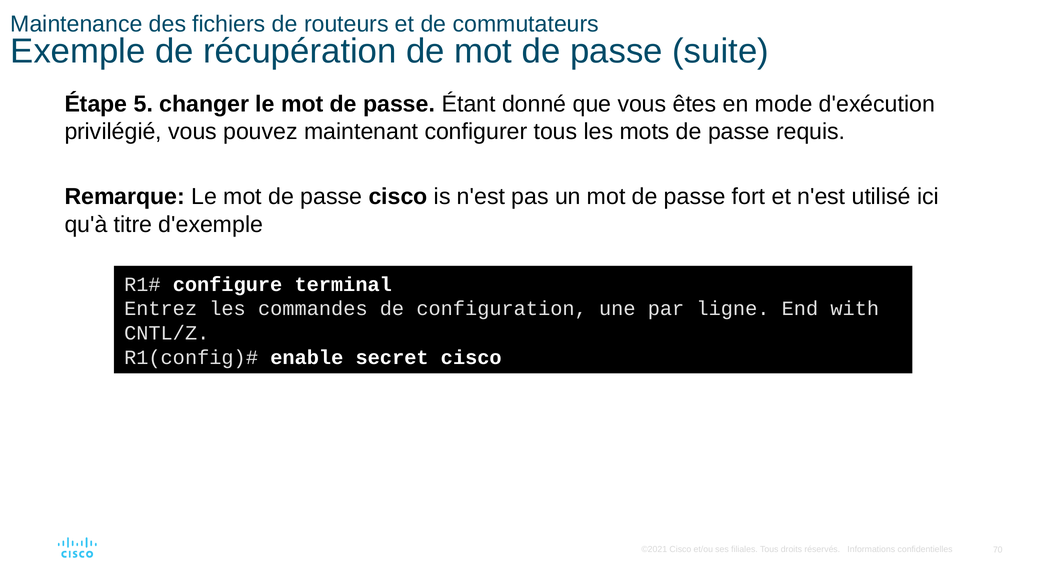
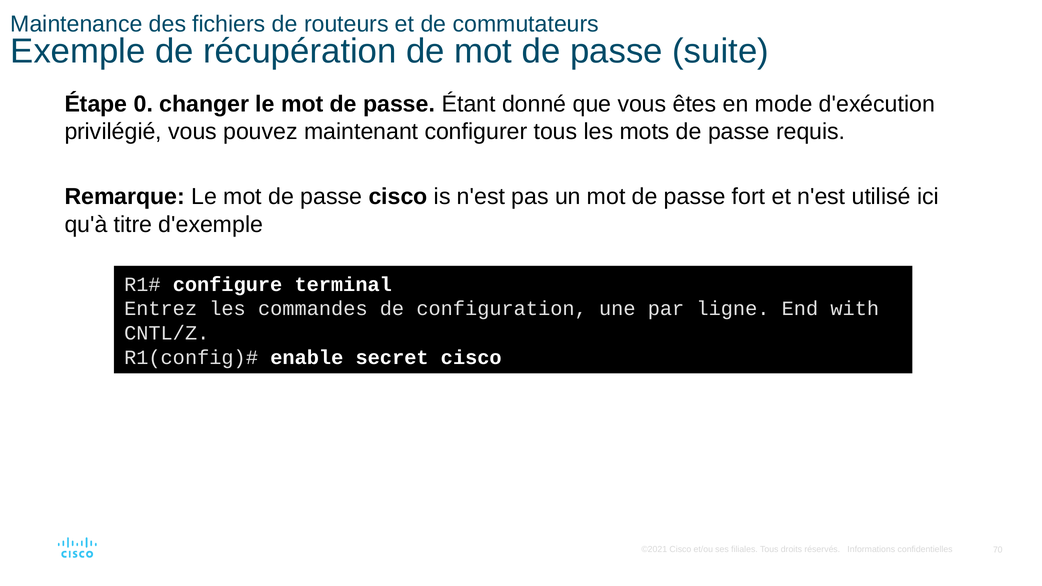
5: 5 -> 0
